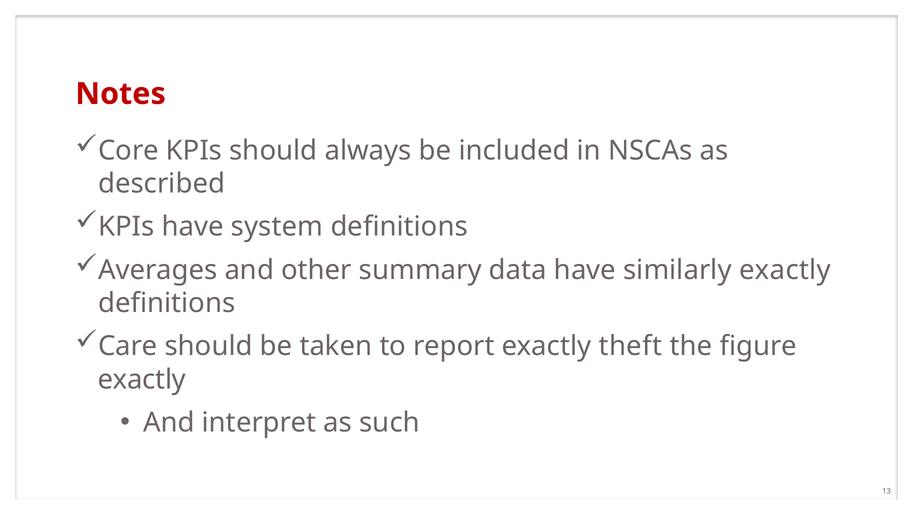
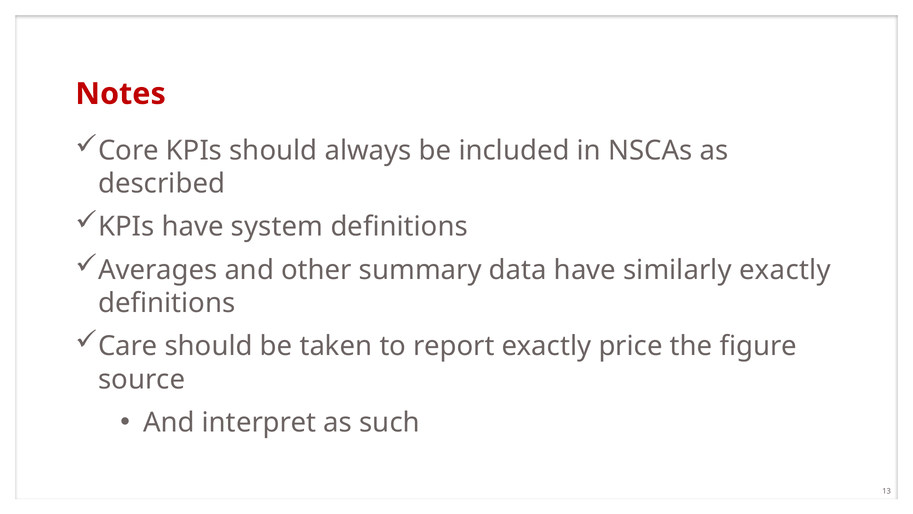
theft: theft -> price
exactly at (142, 379): exactly -> source
